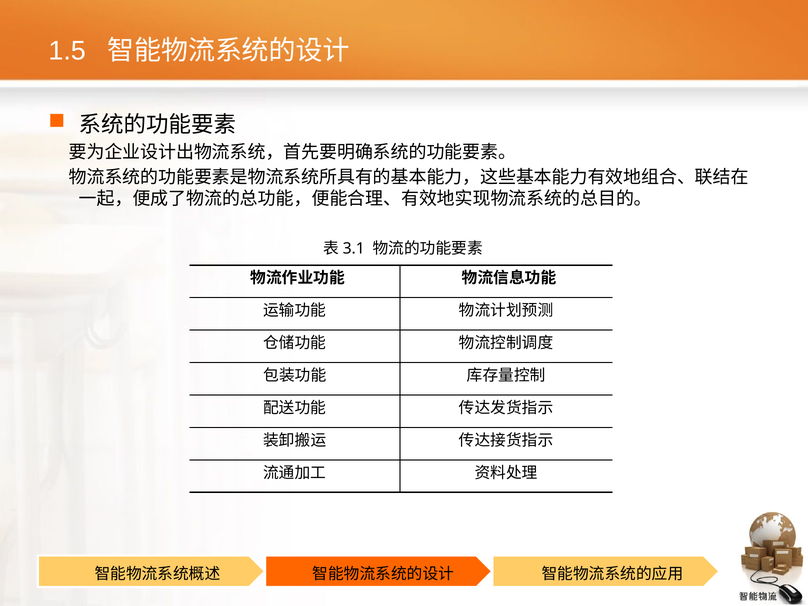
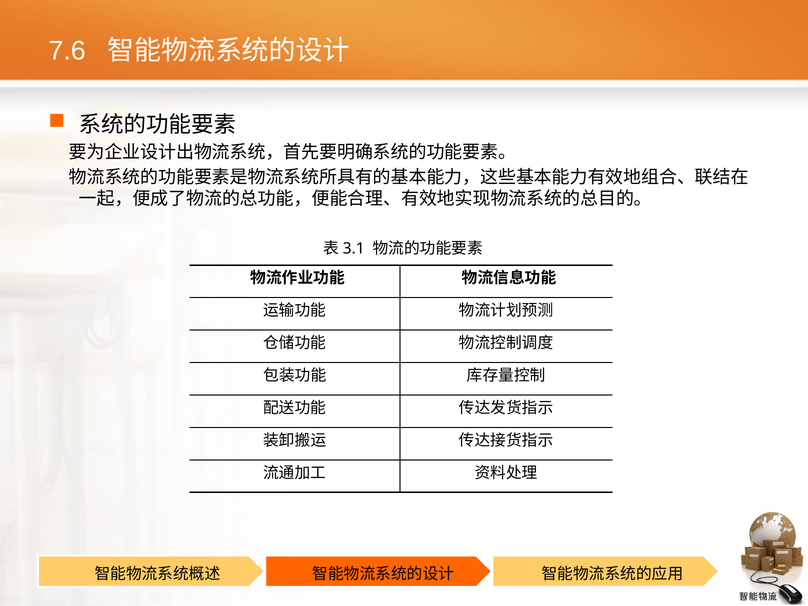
1.5: 1.5 -> 7.6
